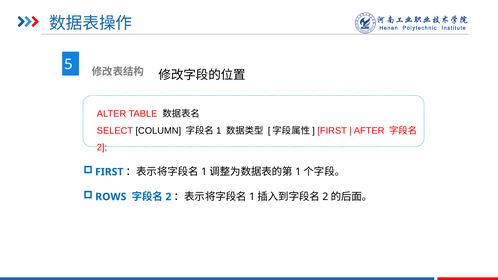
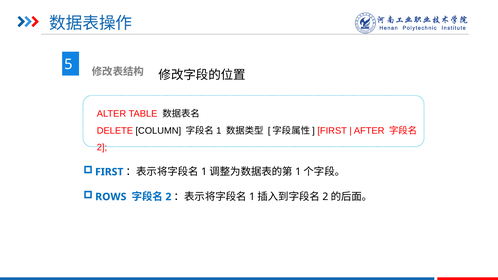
SELECT: SELECT -> DELETE
